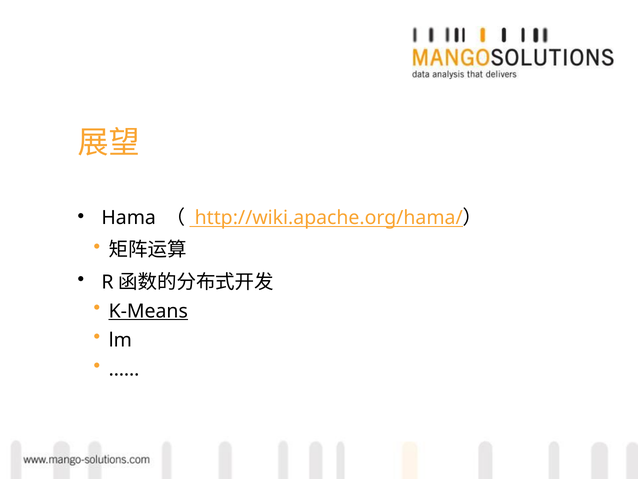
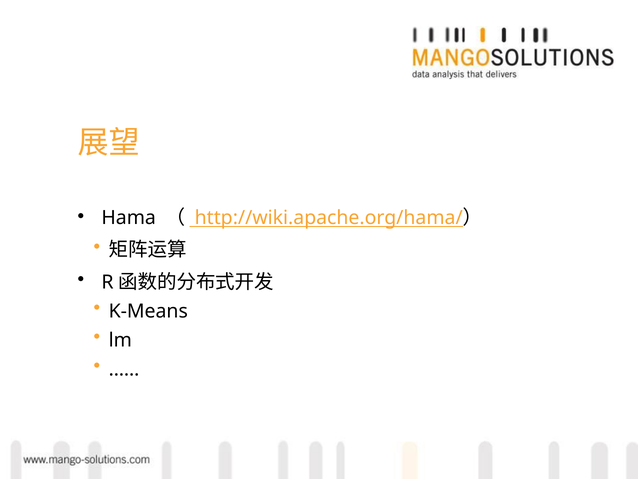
K-Means underline: present -> none
